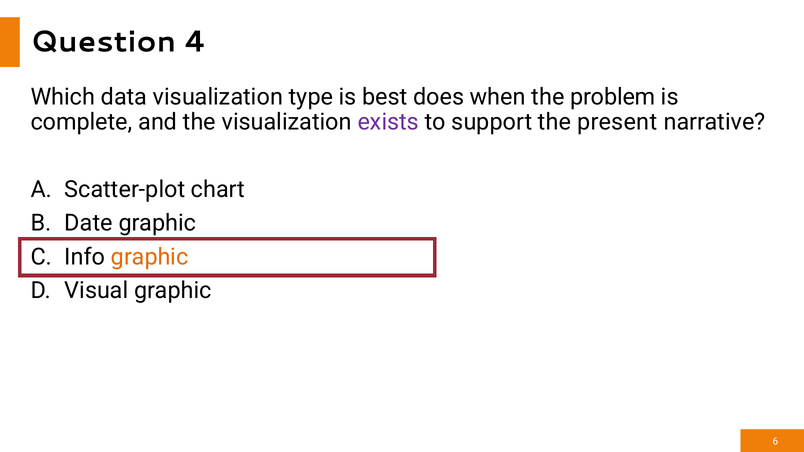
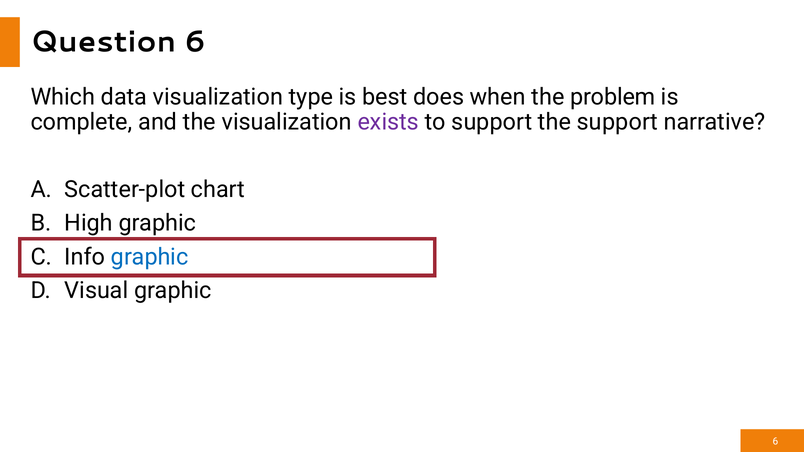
Question 4: 4 -> 6
the present: present -> support
Date: Date -> High
graphic at (150, 257) colour: orange -> blue
